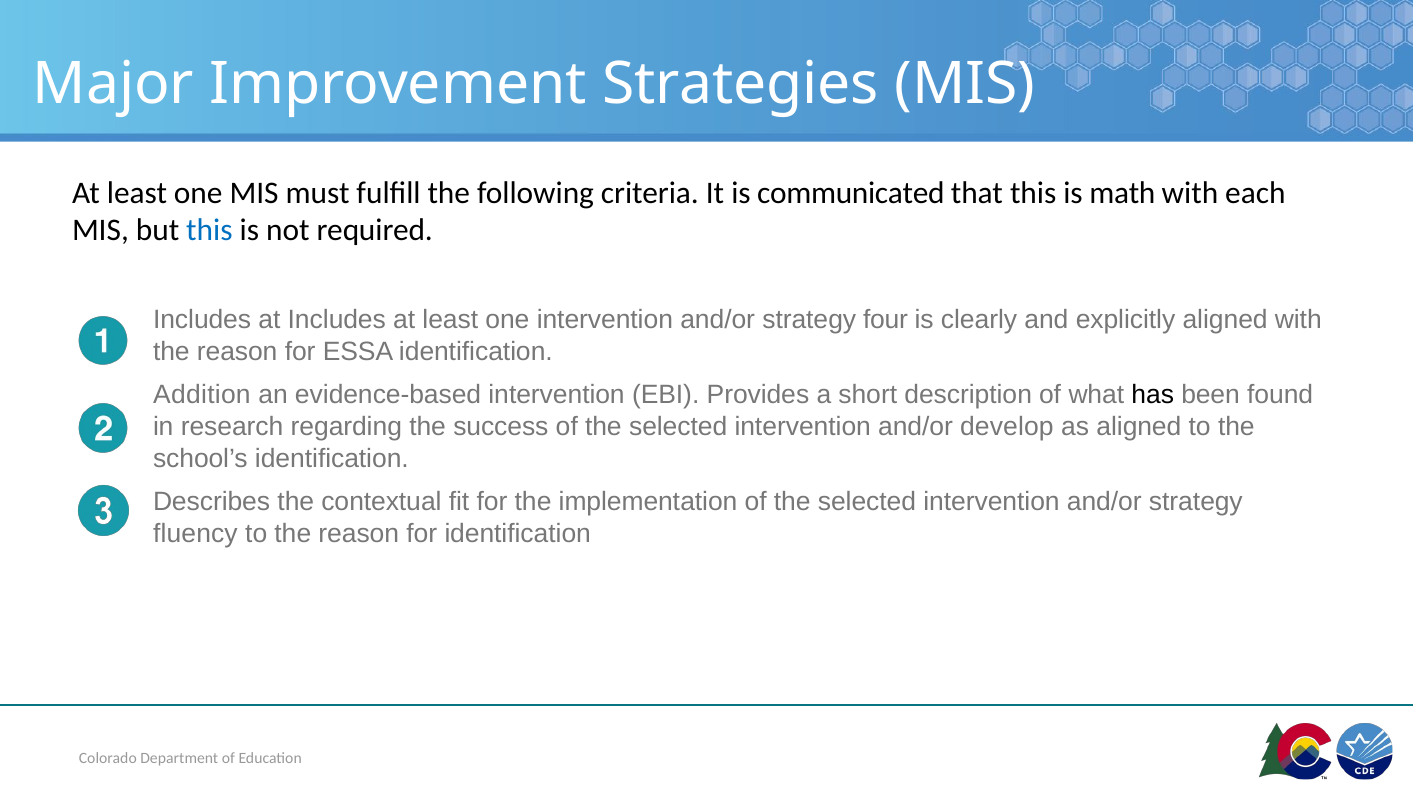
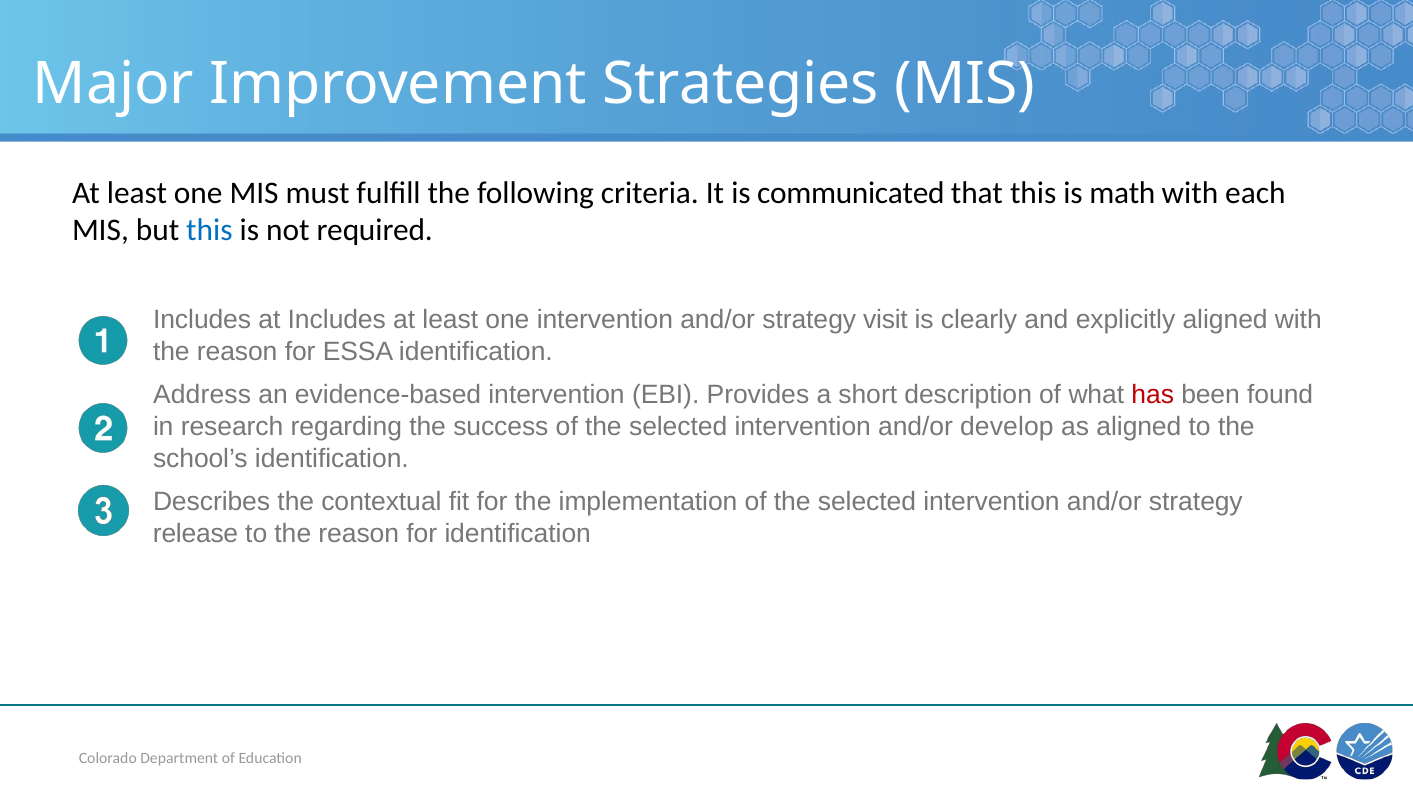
four: four -> visit
Addition: Addition -> Address
has colour: black -> red
fluency: fluency -> release
